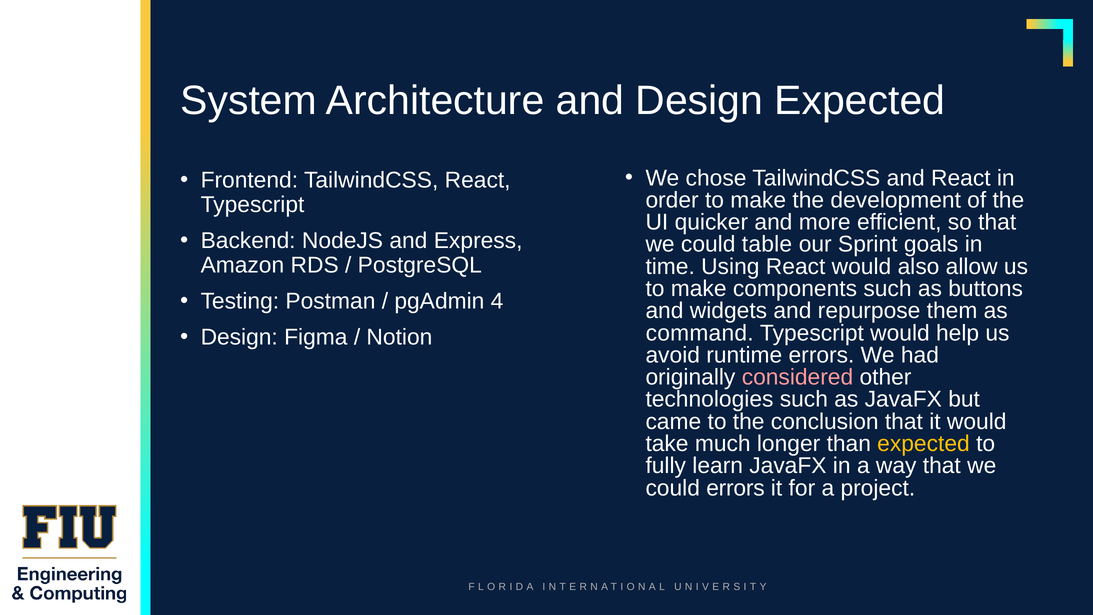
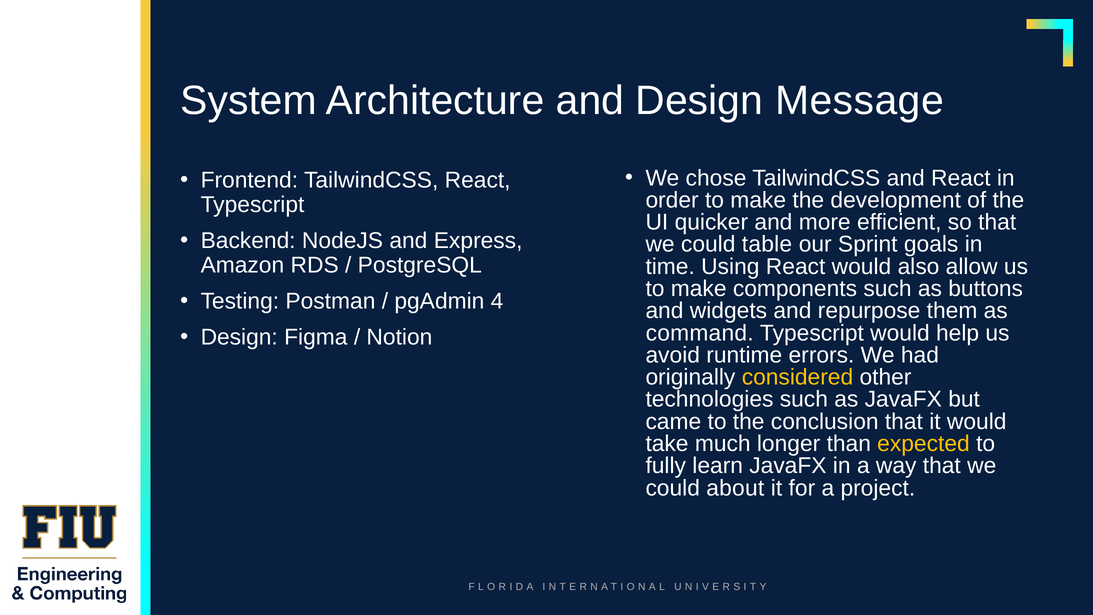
Design Expected: Expected -> Message
considered colour: pink -> yellow
could errors: errors -> about
